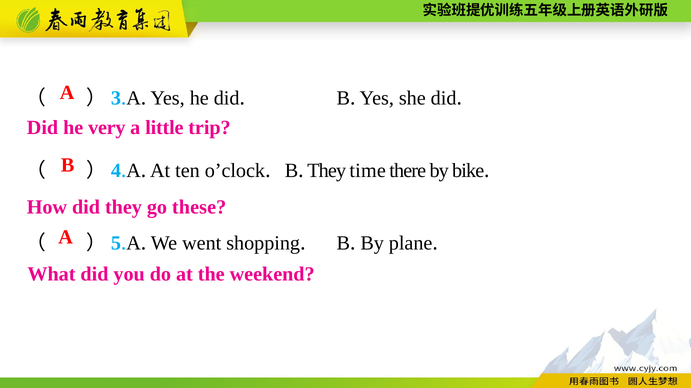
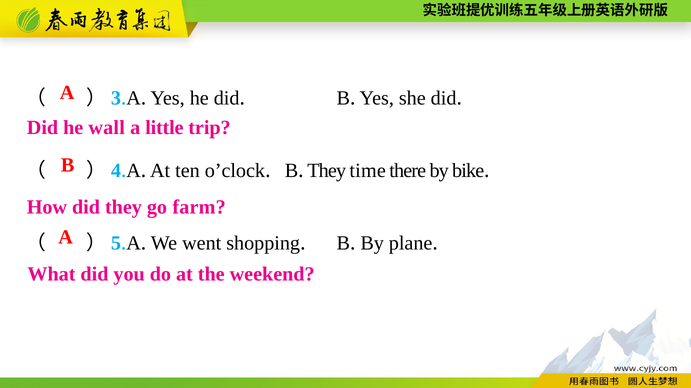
very: very -> wall
these: these -> farm
